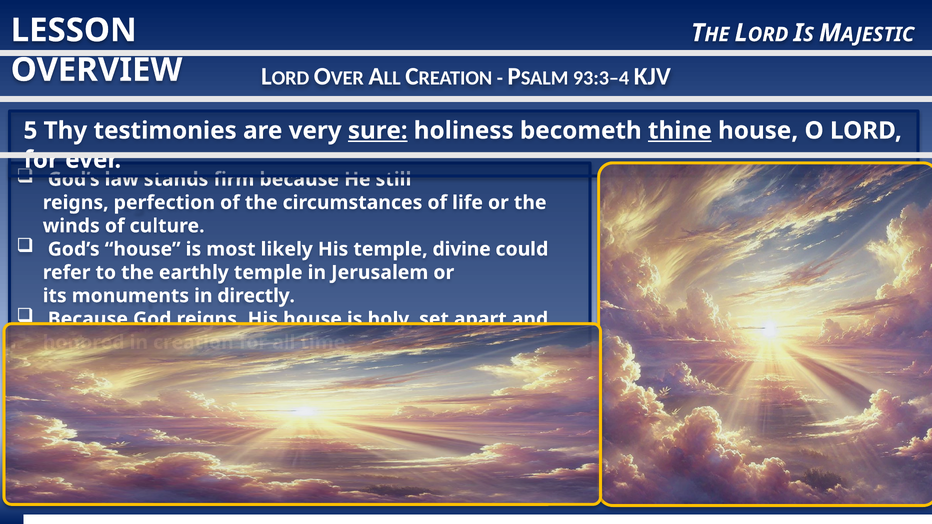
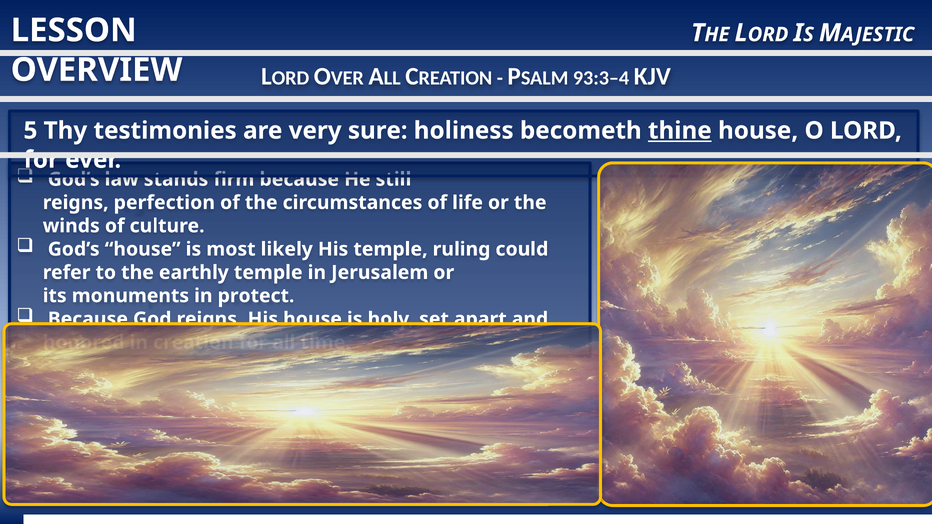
sure underline: present -> none
divine: divine -> ruling
directly: directly -> protect
